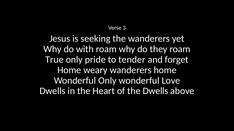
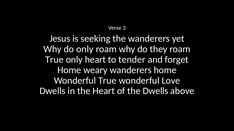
do with: with -> only
only pride: pride -> heart
Wonderful Only: Only -> True
